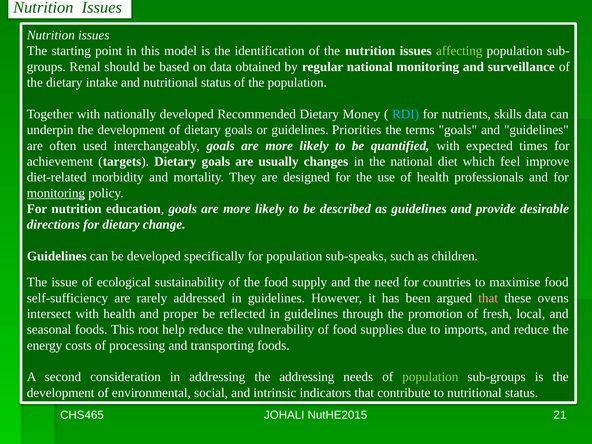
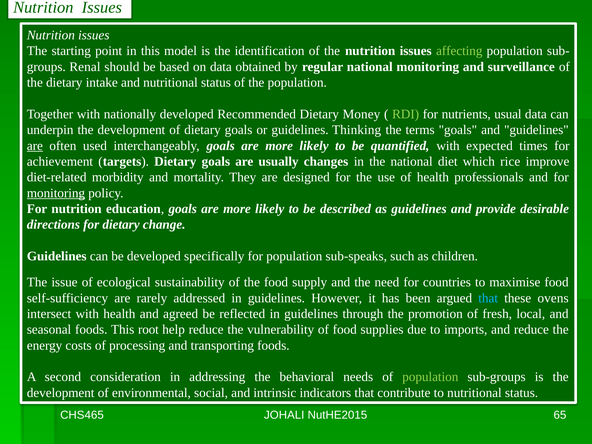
RDI colour: light blue -> light green
skills: skills -> usual
Priorities: Priorities -> Thinking
are at (35, 146) underline: none -> present
feel: feel -> rice
that at (488, 298) colour: pink -> light blue
proper: proper -> agreed
the addressing: addressing -> behavioral
21: 21 -> 65
